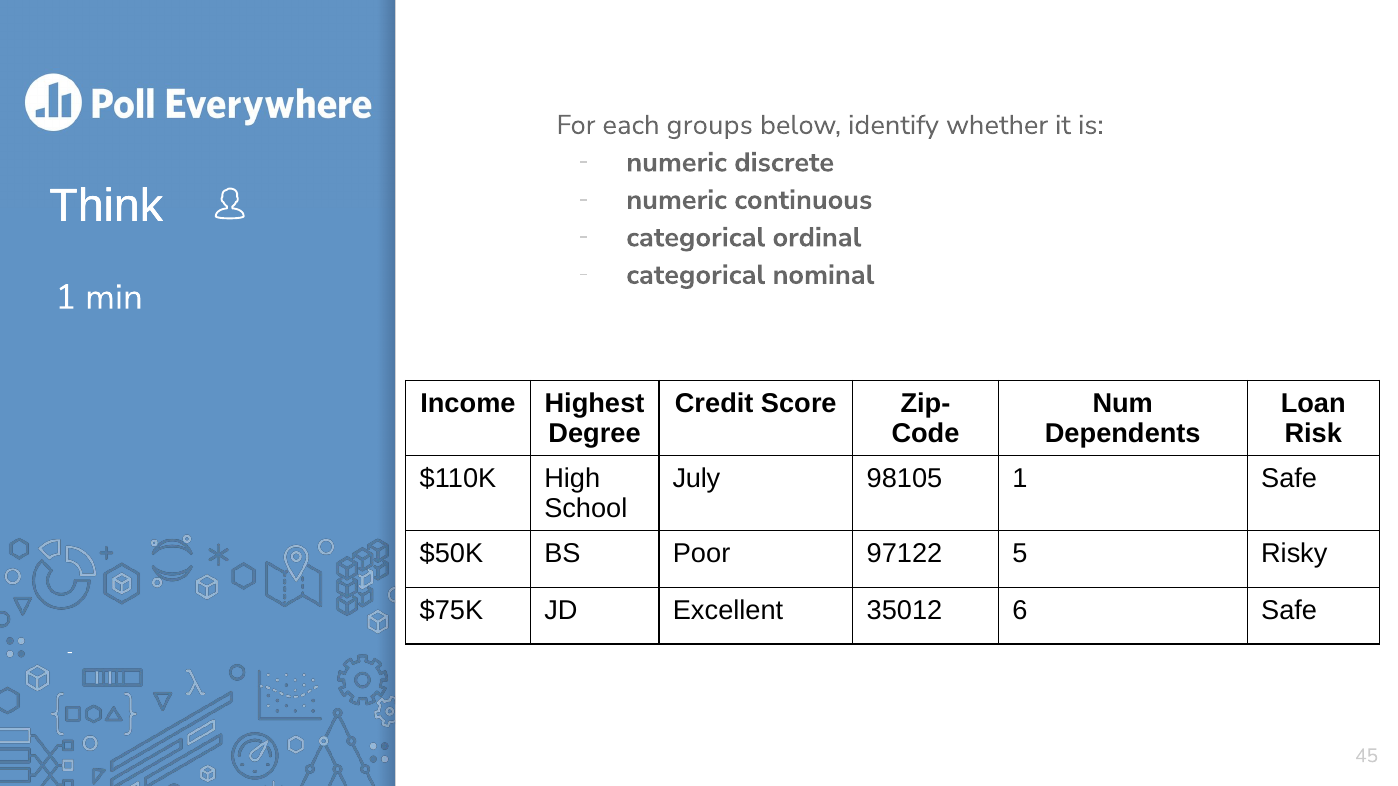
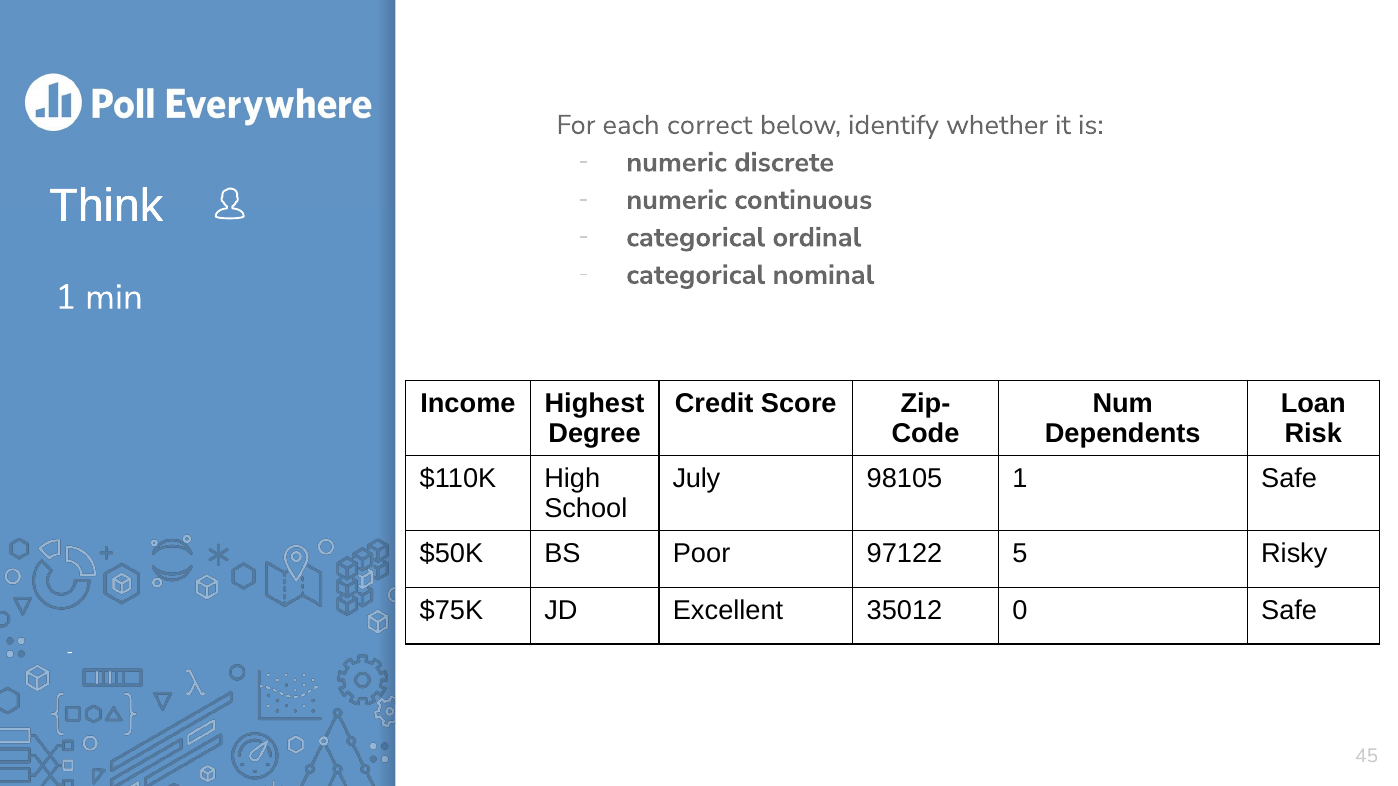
groups: groups -> correct
6: 6 -> 0
